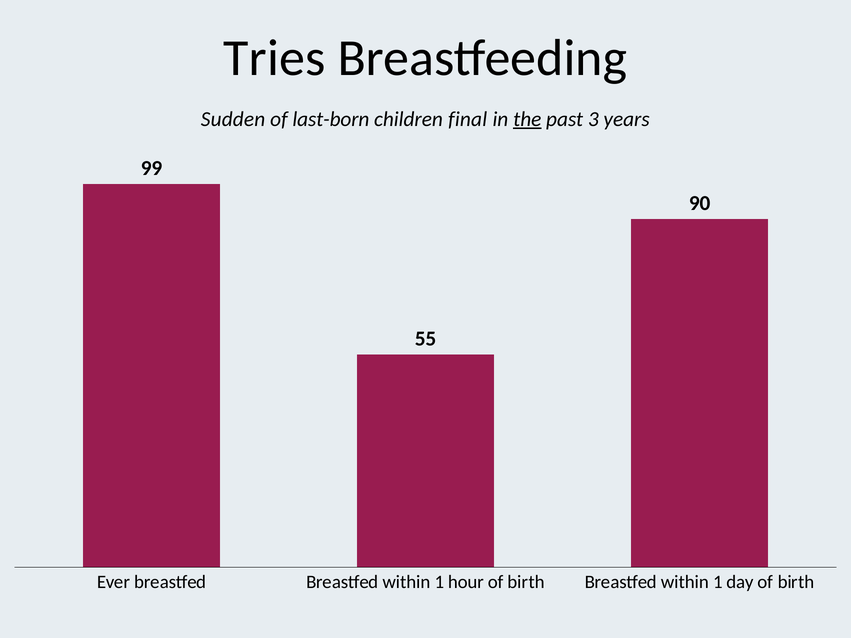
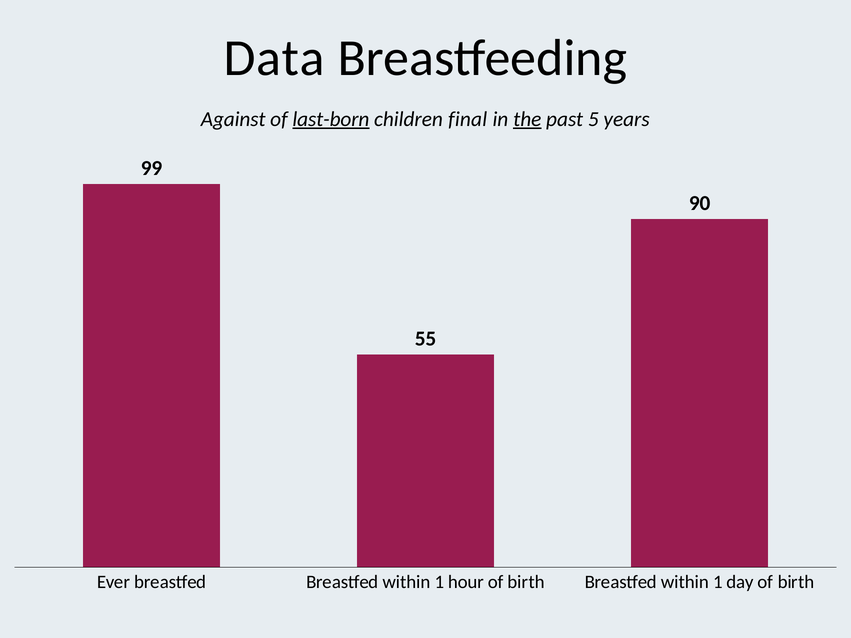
Tries: Tries -> Data
Sudden: Sudden -> Against
last-born underline: none -> present
3: 3 -> 5
